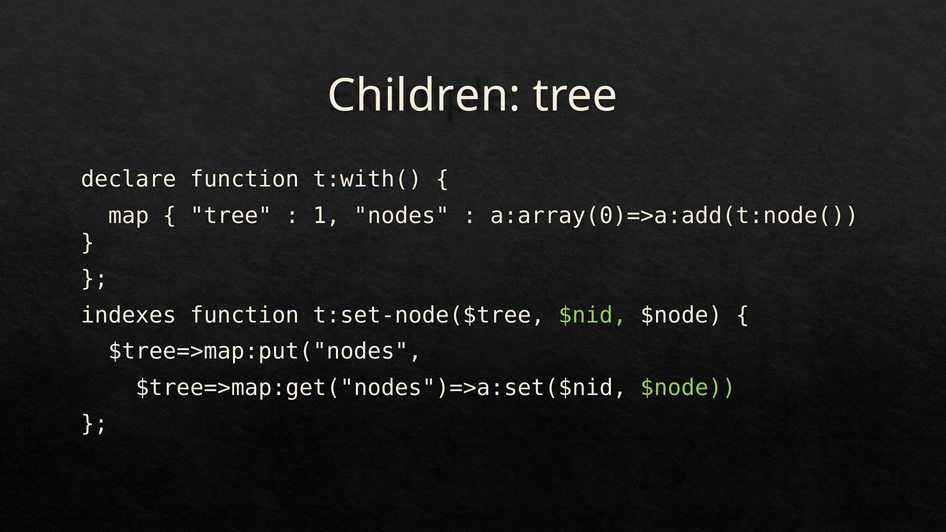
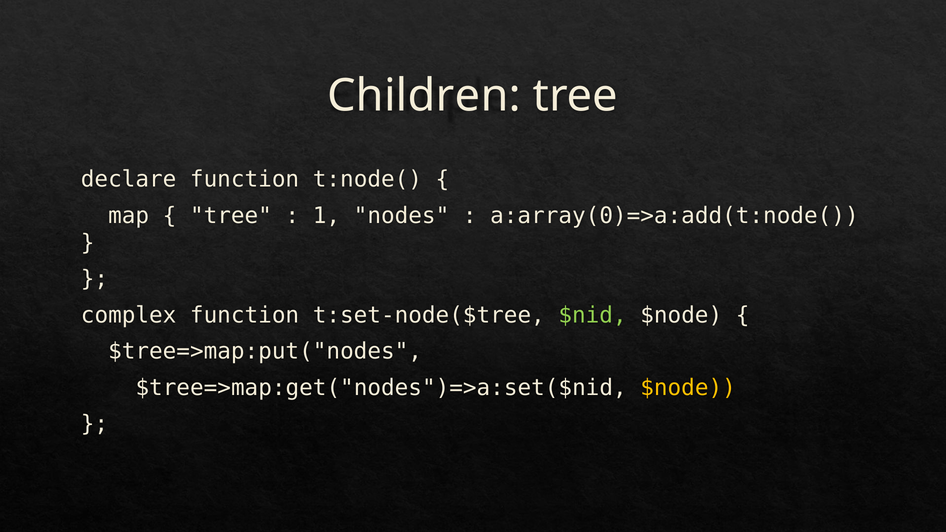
t:with(: t:with( -> t:node(
indexes: indexes -> complex
$node at (688, 388) colour: light green -> yellow
